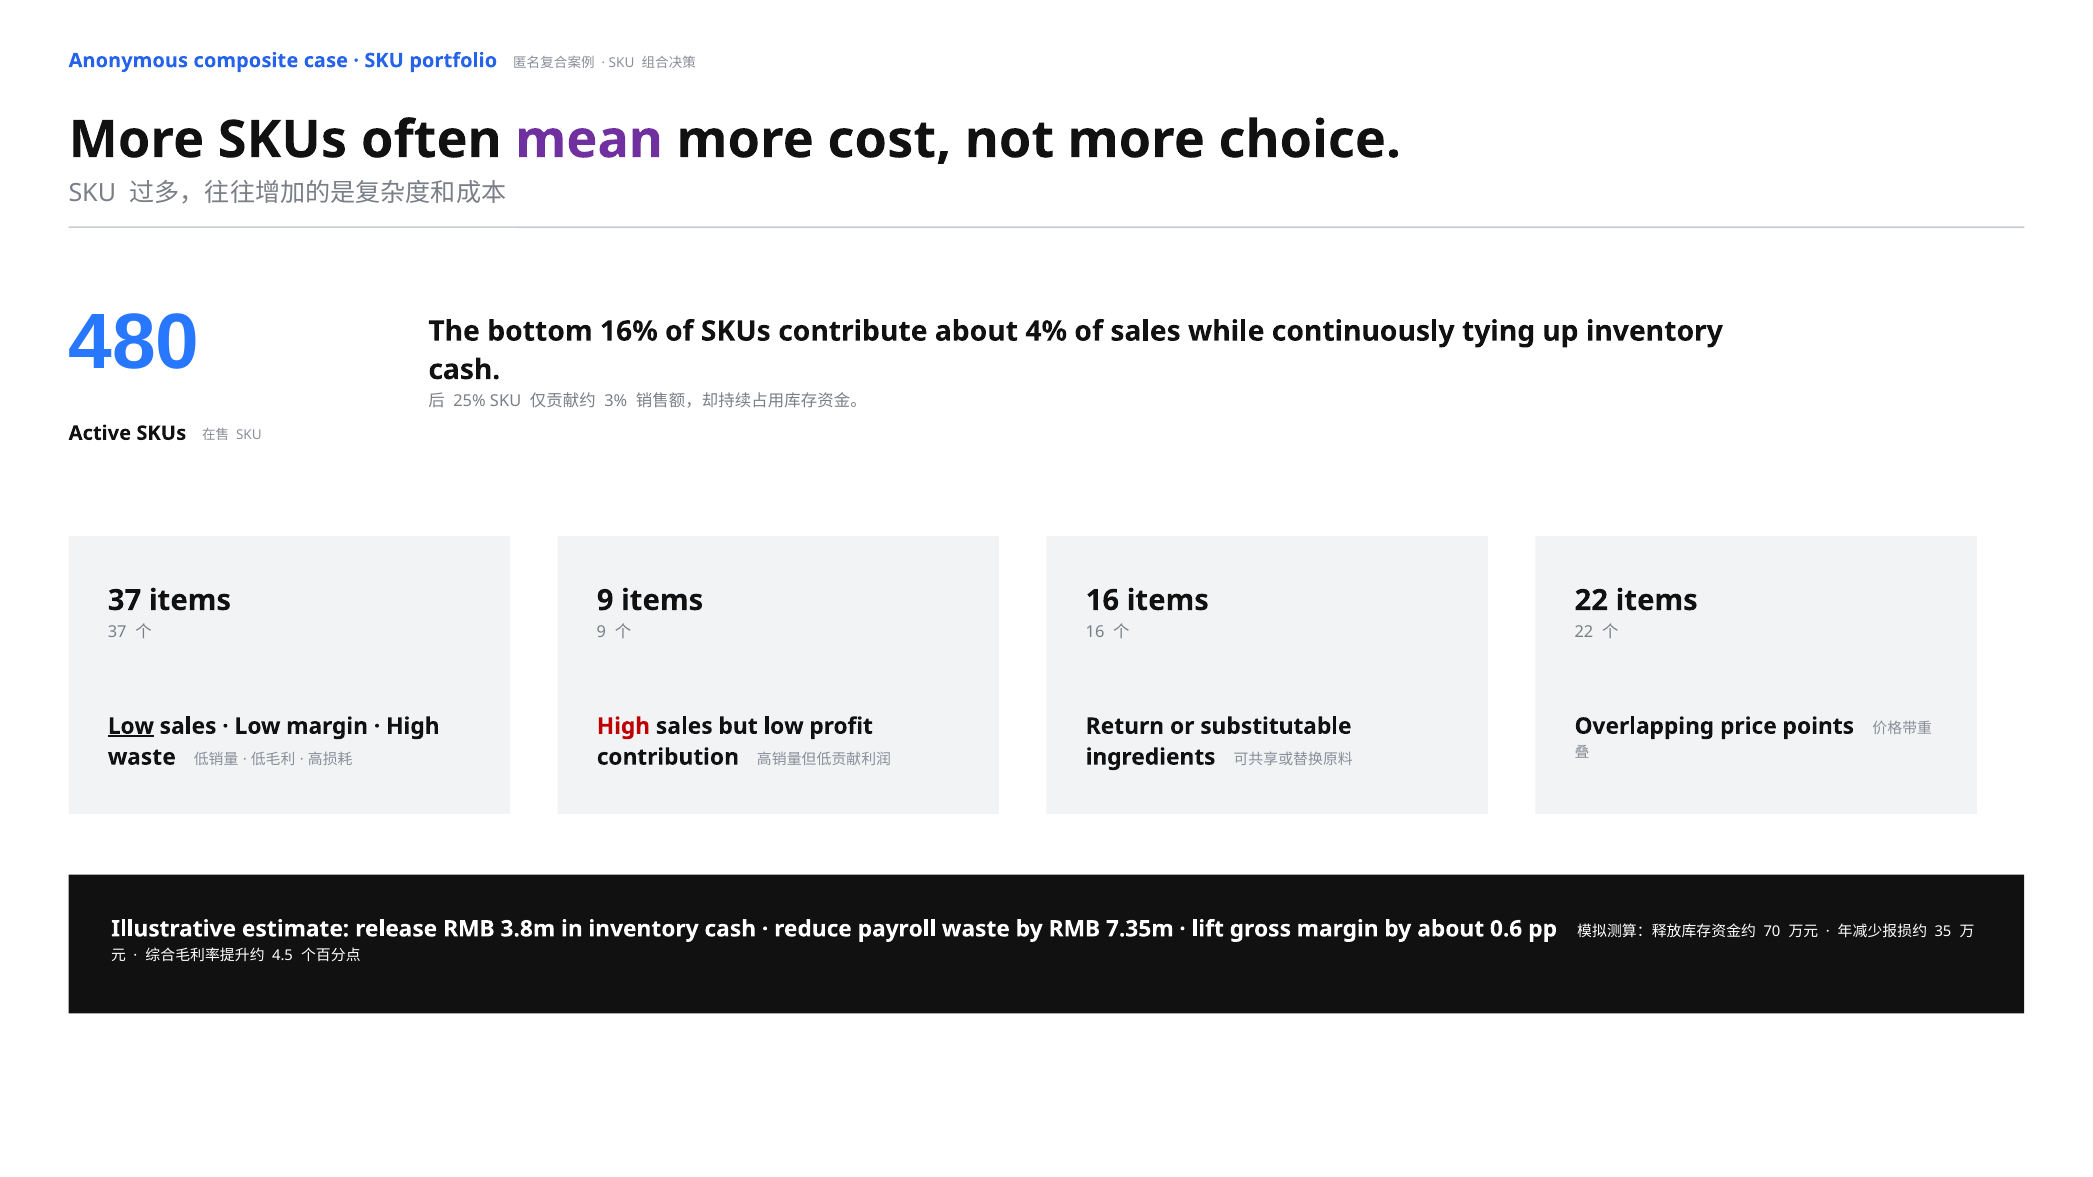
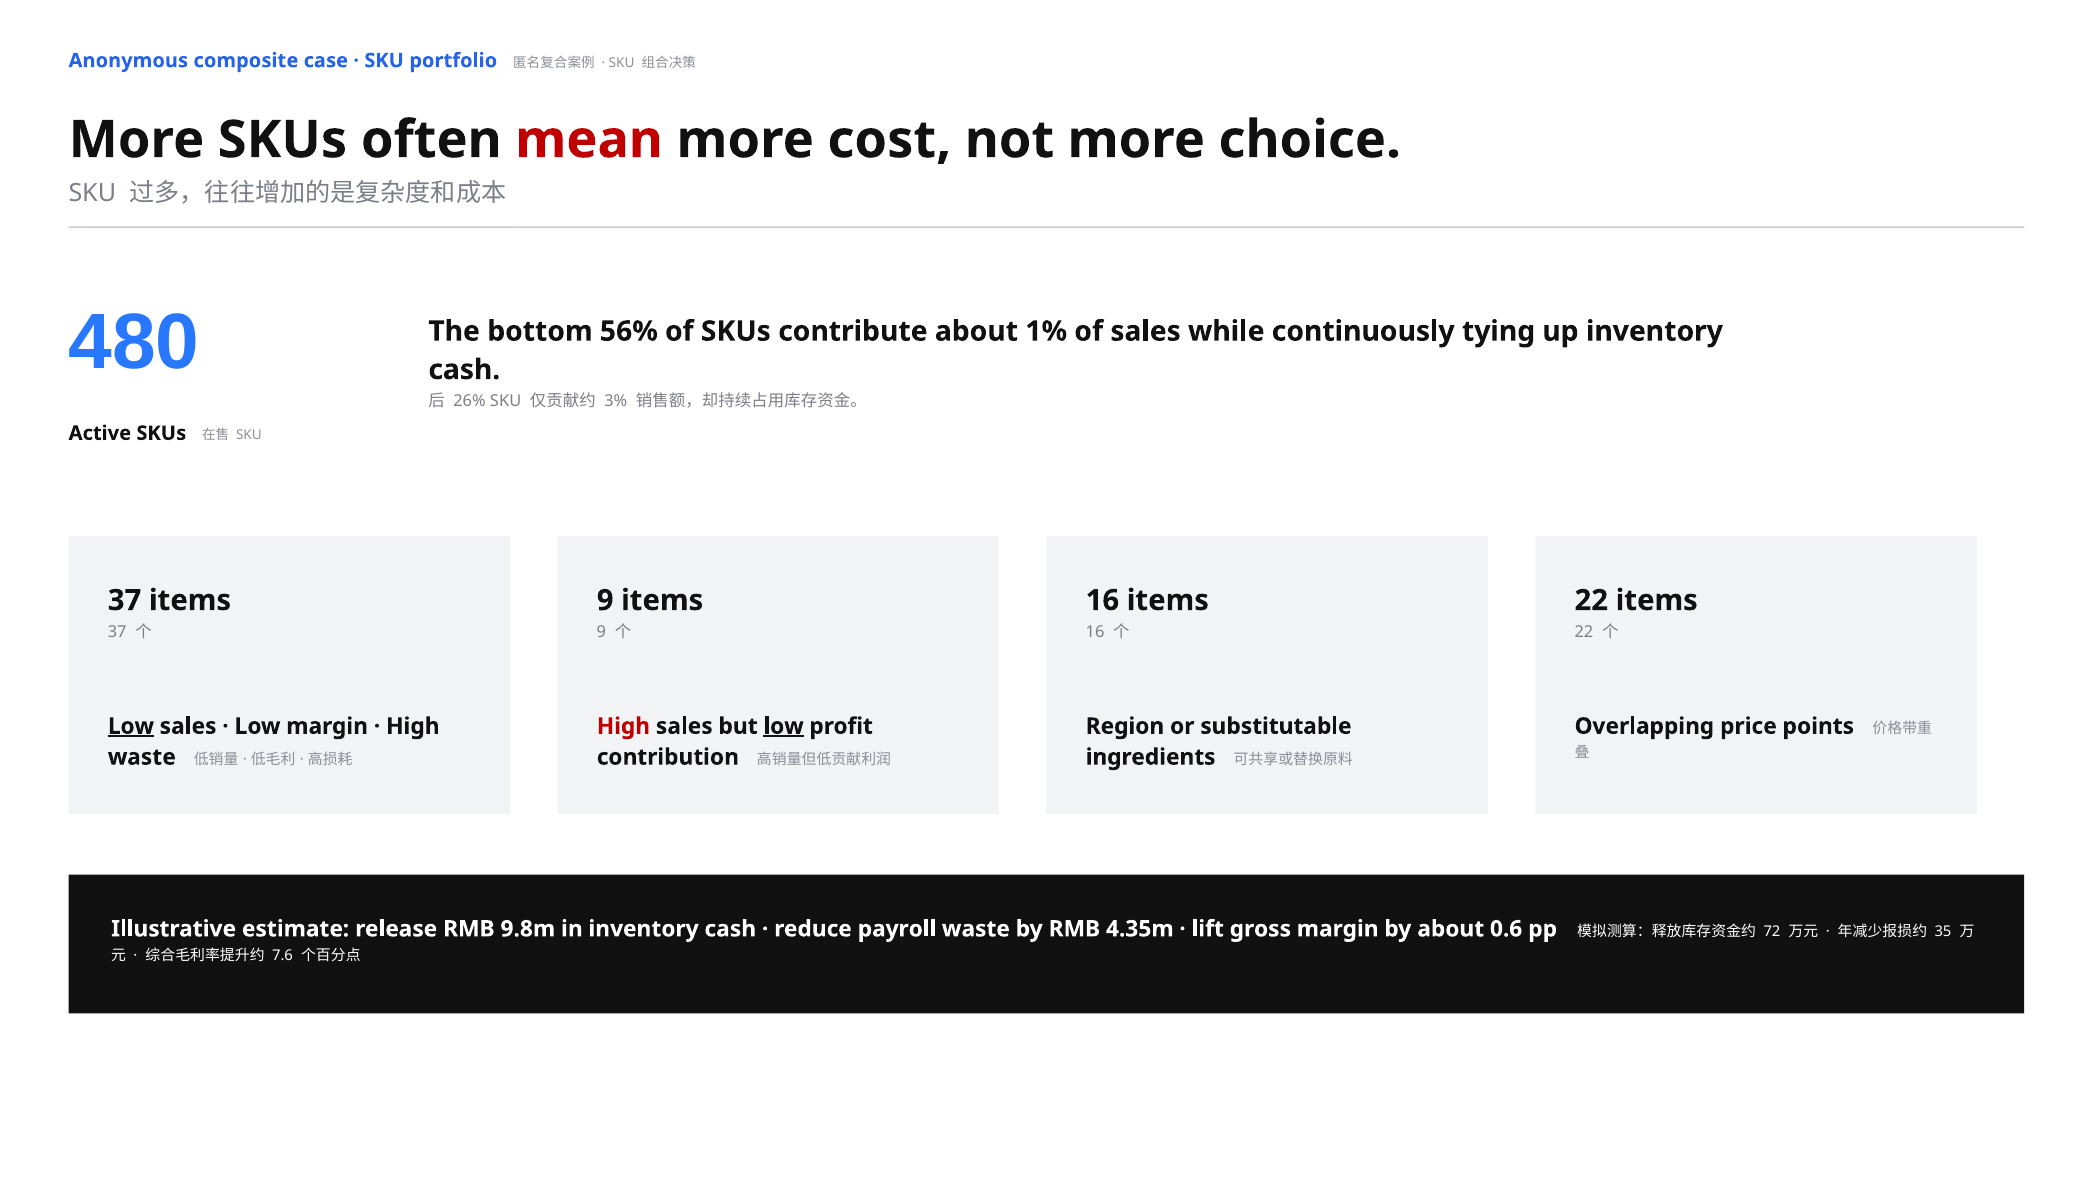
mean colour: purple -> red
16%: 16% -> 56%
4%: 4% -> 1%
25%: 25% -> 26%
low at (784, 726) underline: none -> present
Return: Return -> Region
3.8m: 3.8m -> 9.8m
7.35m: 7.35m -> 4.35m
70: 70 -> 72
4.5: 4.5 -> 7.6
